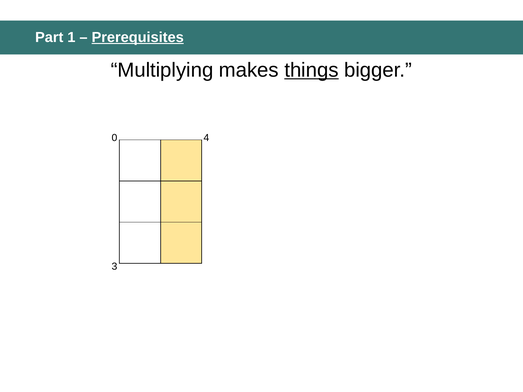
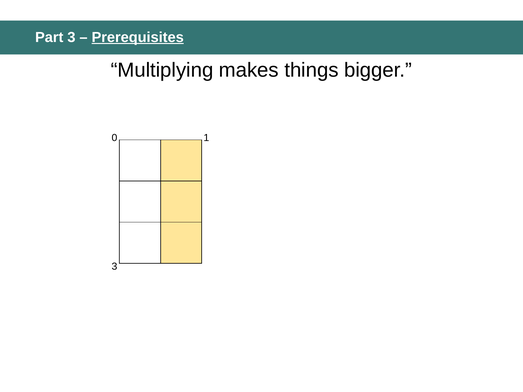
Part 1: 1 -> 3
things underline: present -> none
4: 4 -> 1
